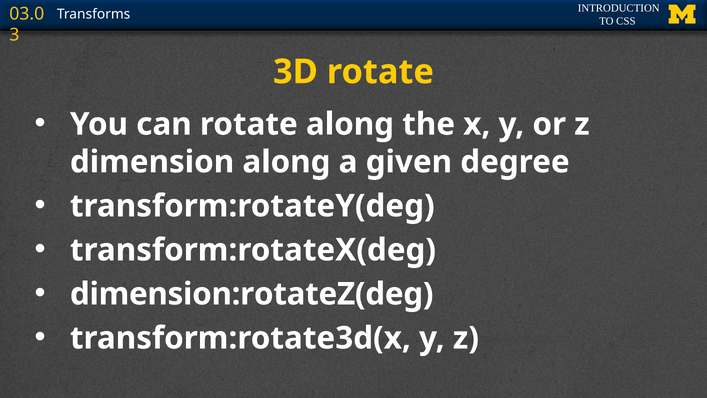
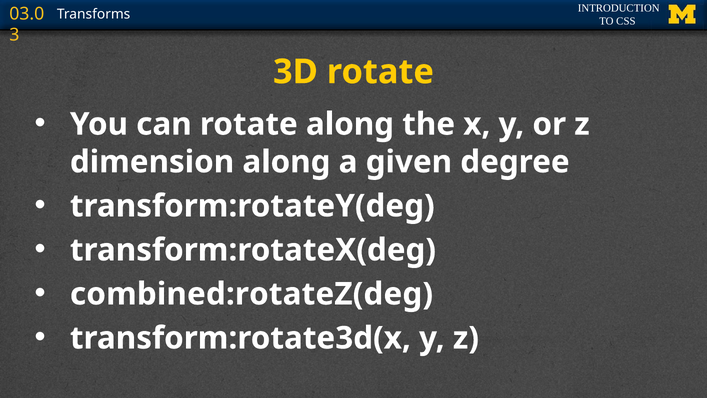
dimension:rotateZ(deg: dimension:rotateZ(deg -> combined:rotateZ(deg
